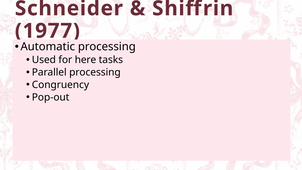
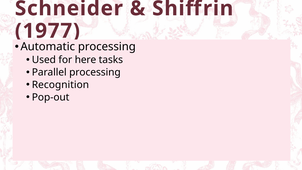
Congruency: Congruency -> Recognition
